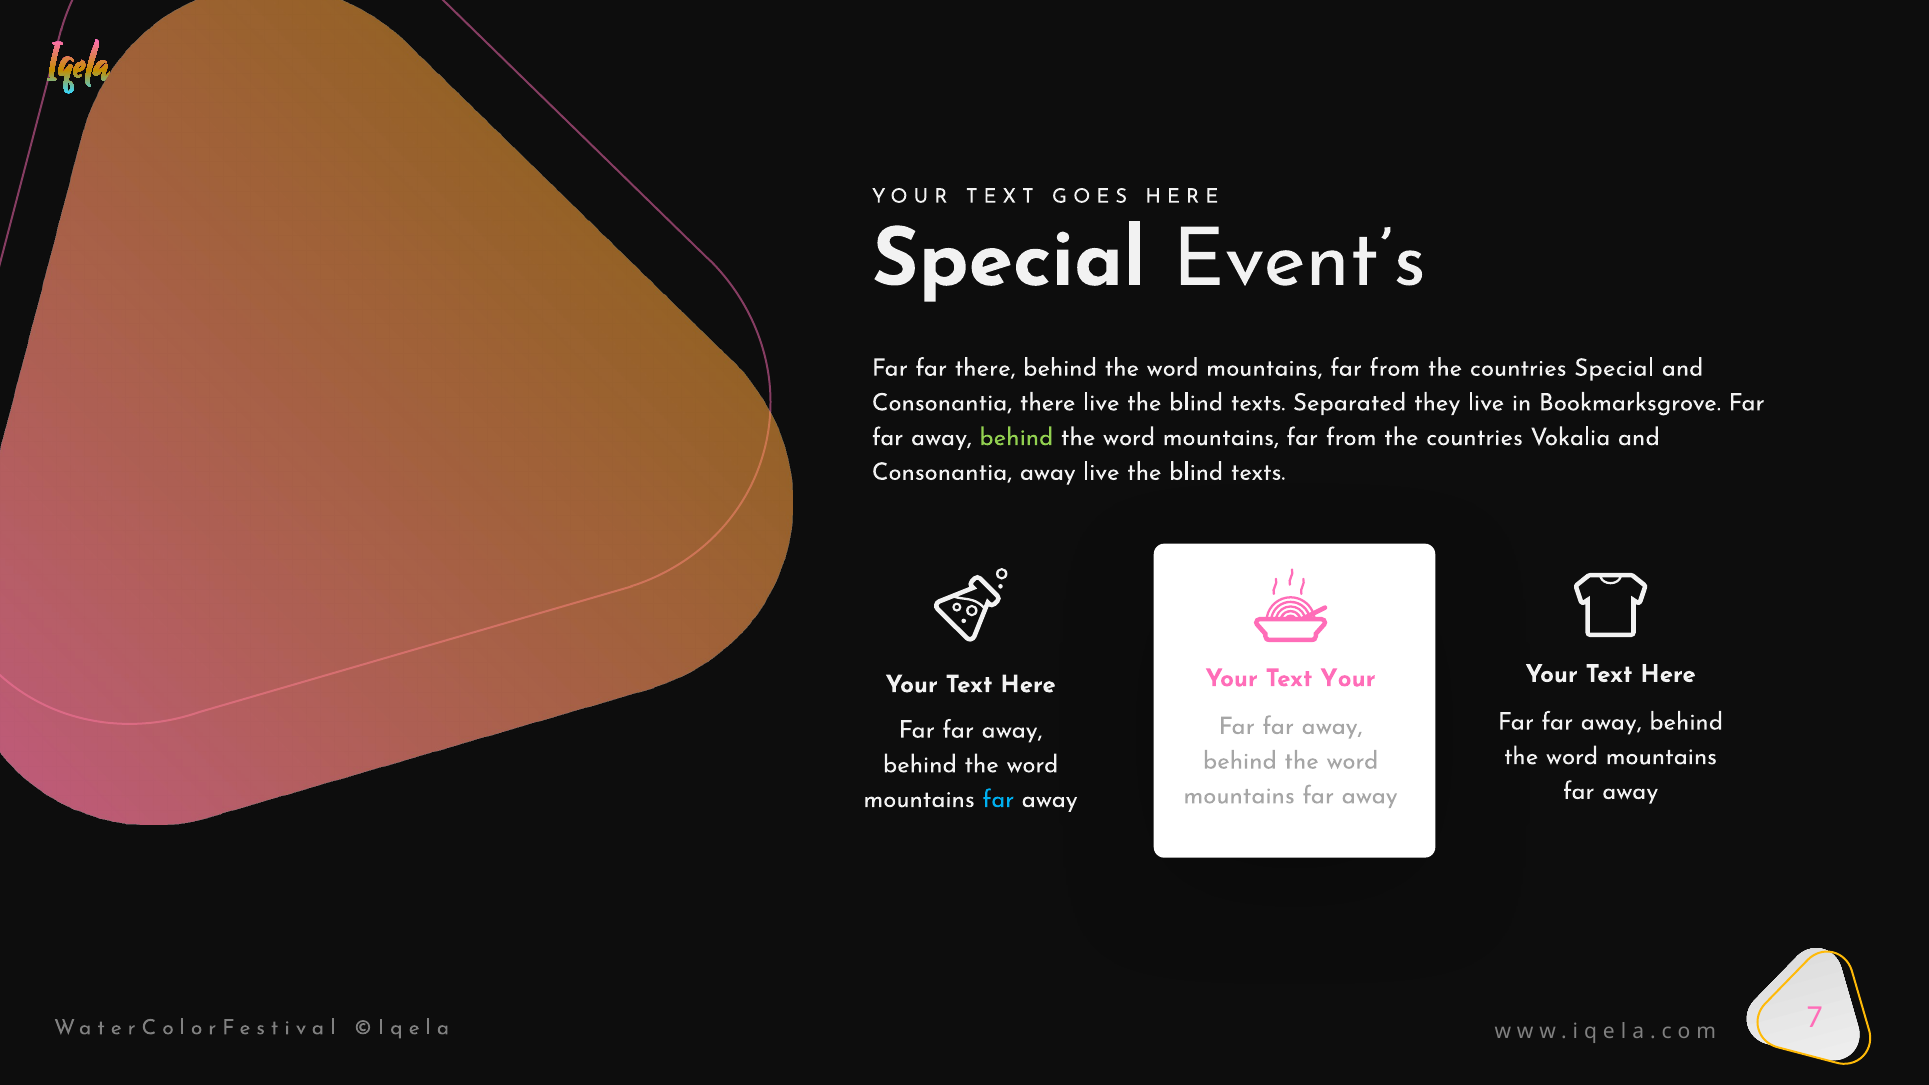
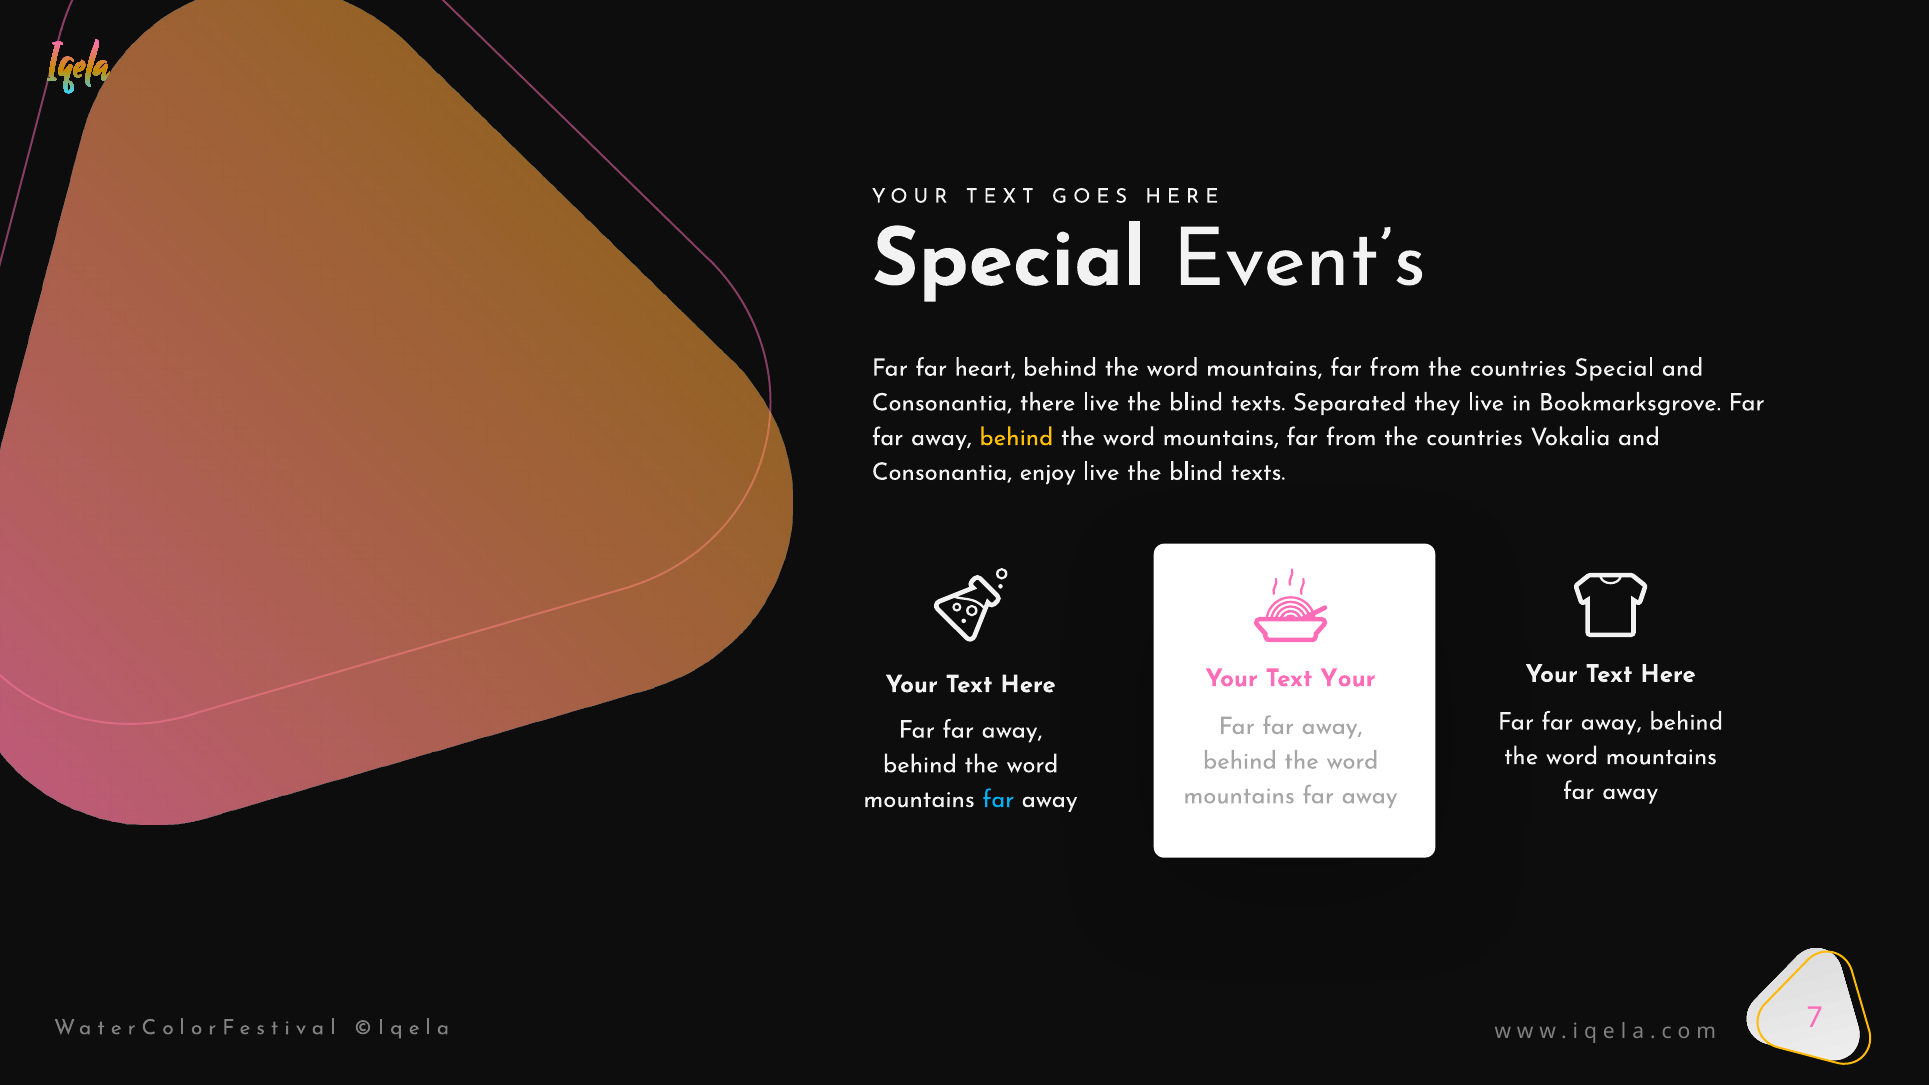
far there: there -> heart
behind at (1016, 437) colour: light green -> yellow
Consonantia away: away -> enjoy
